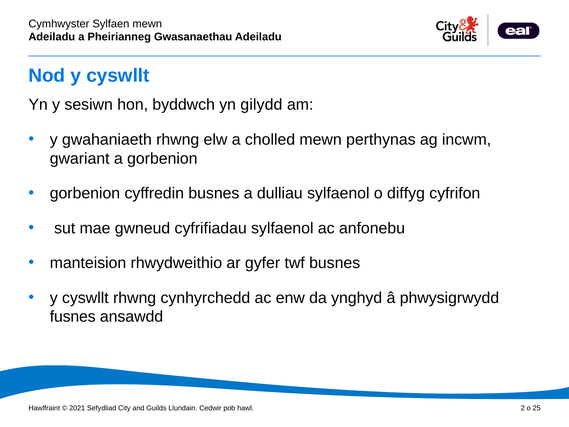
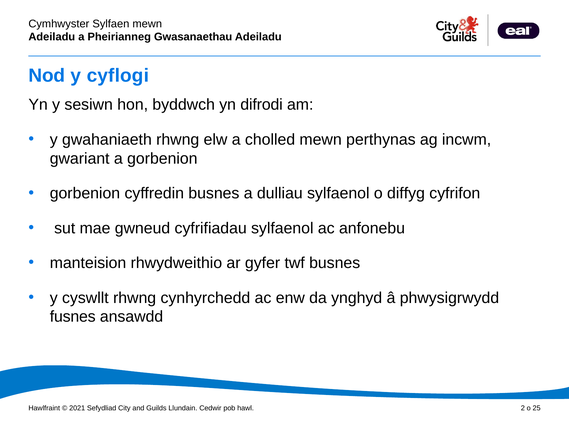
Nod y cyswllt: cyswllt -> cyflogi
gilydd: gilydd -> difrodi
